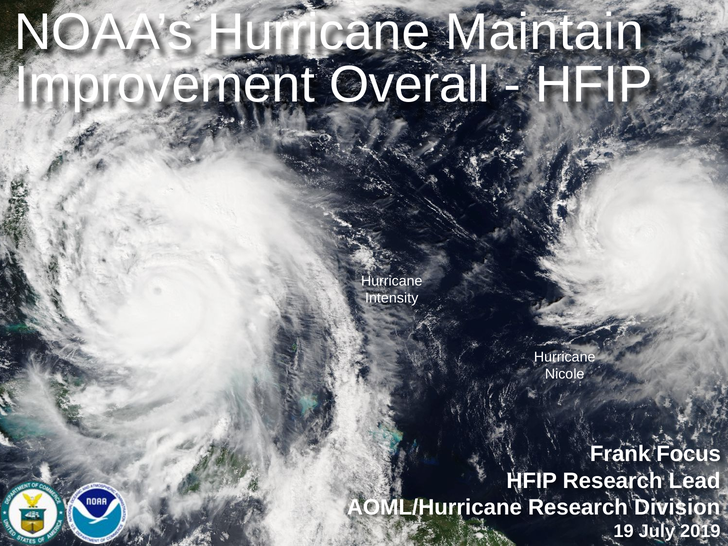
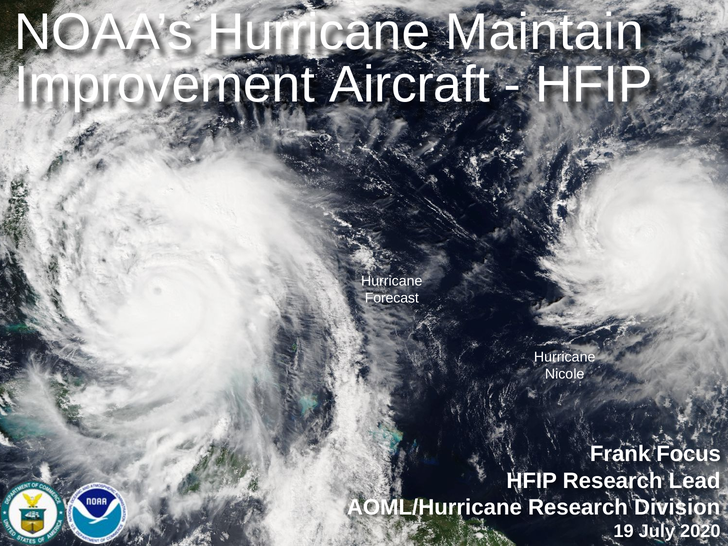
Overall: Overall -> Aircraft
Intensity: Intensity -> Forecast
2019: 2019 -> 2020
